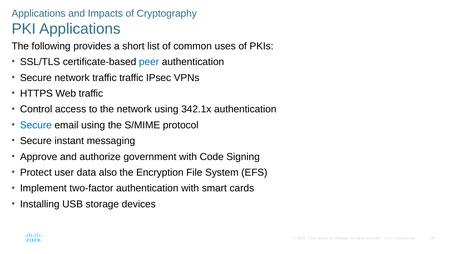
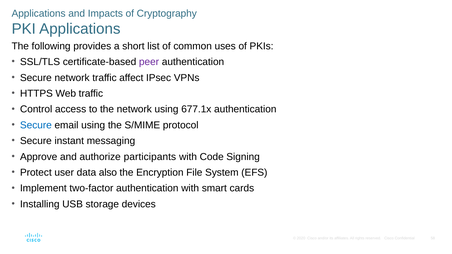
peer colour: blue -> purple
traffic traffic: traffic -> affect
342.1x: 342.1x -> 677.1x
government: government -> participants
